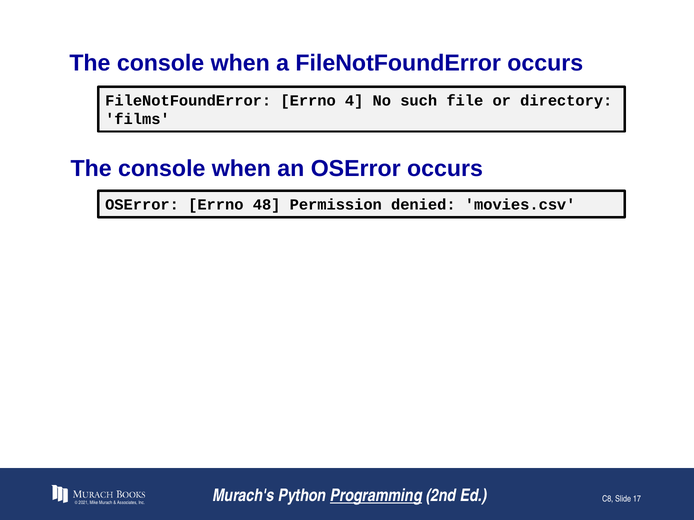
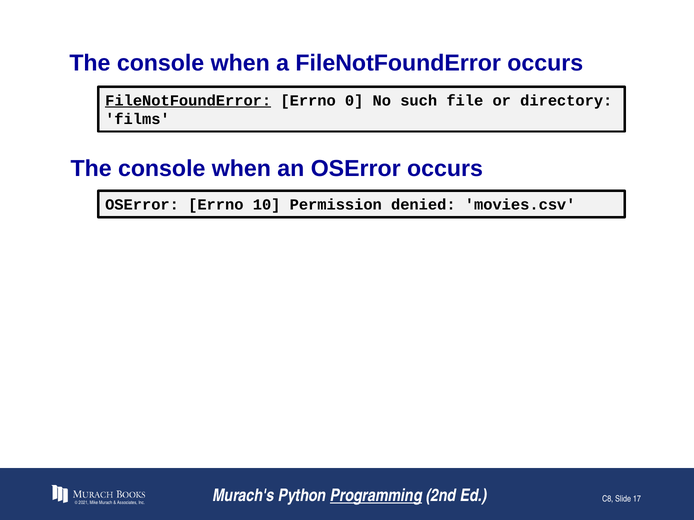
FileNotFoundError at (188, 101) underline: none -> present
4: 4 -> 0
48: 48 -> 10
